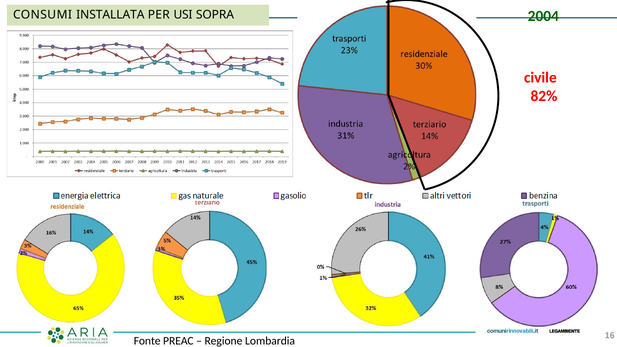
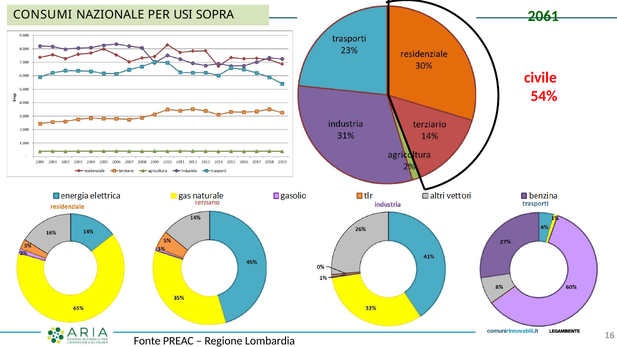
2004: 2004 -> 2061
INSTALLATA: INSTALLATA -> NAZIONALE
82%: 82% -> 54%
